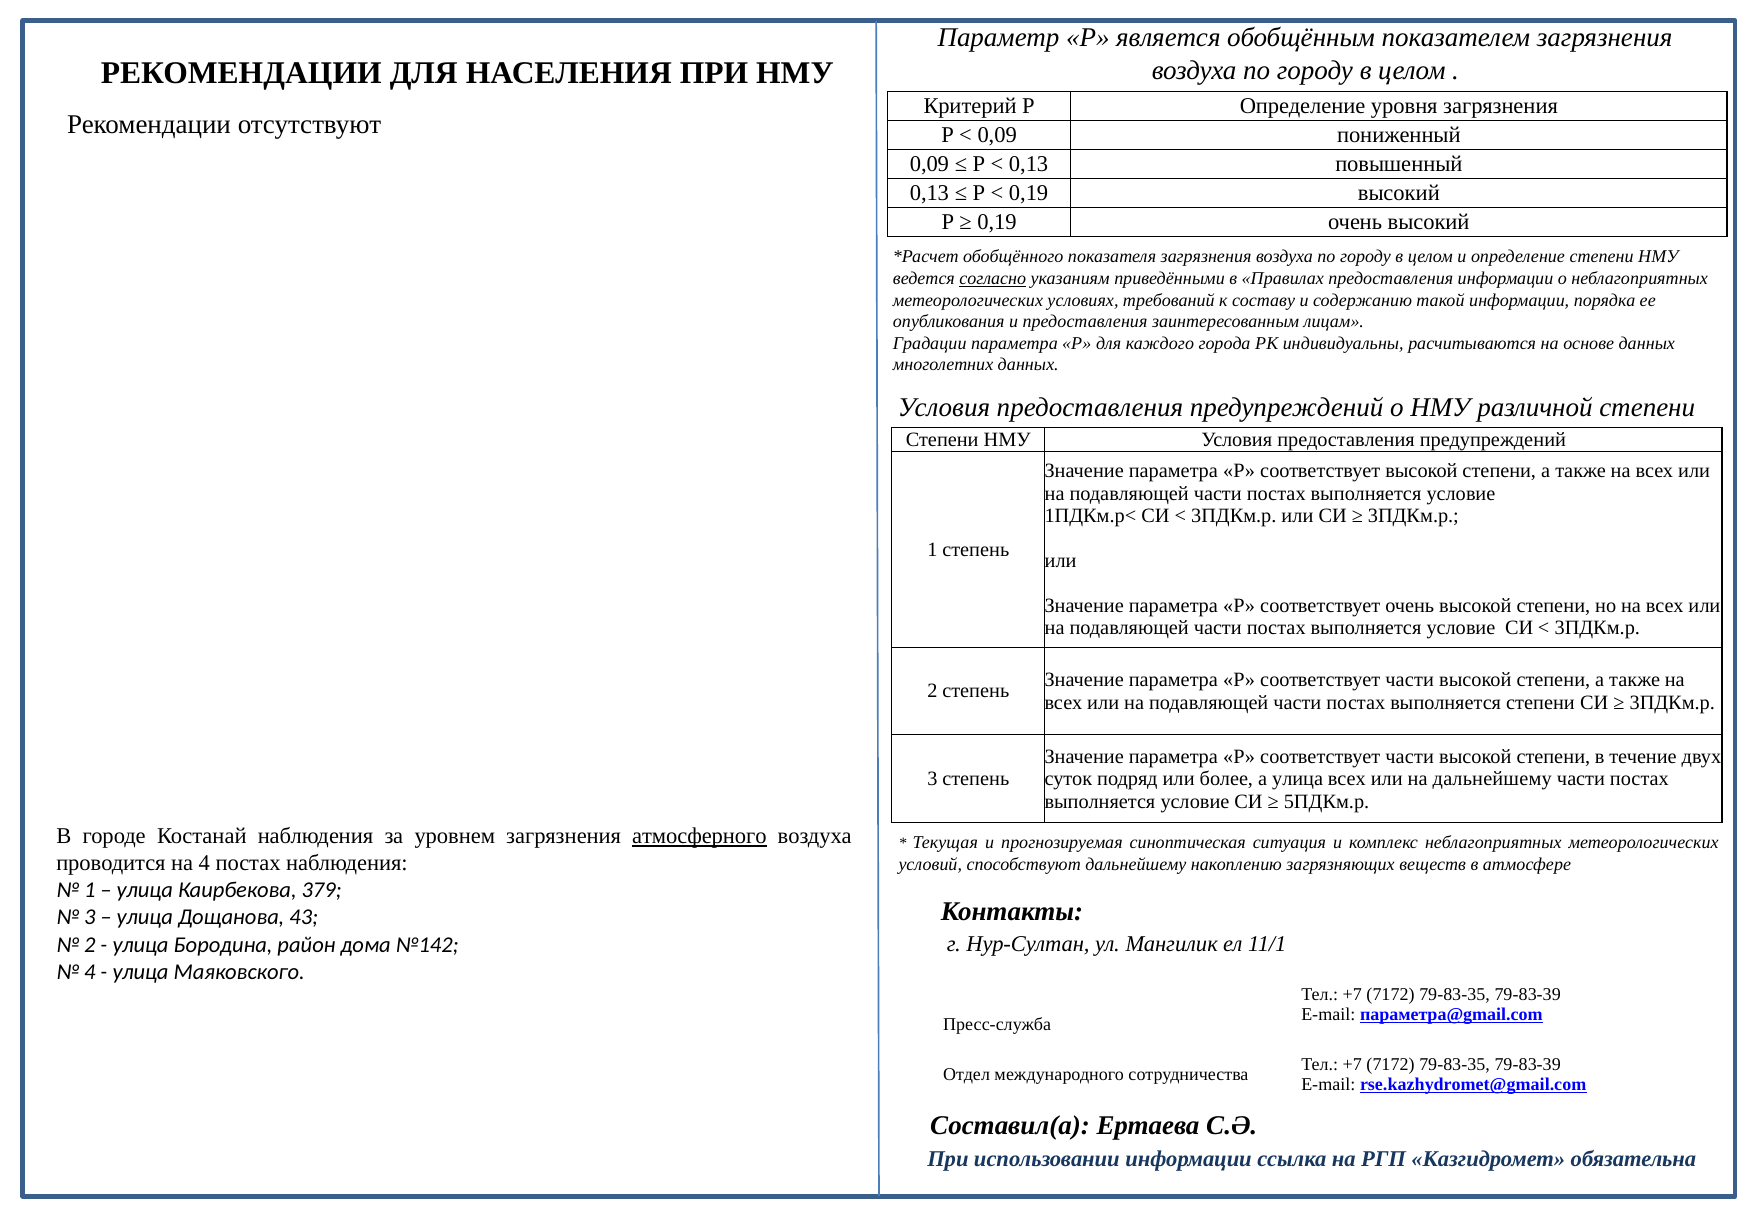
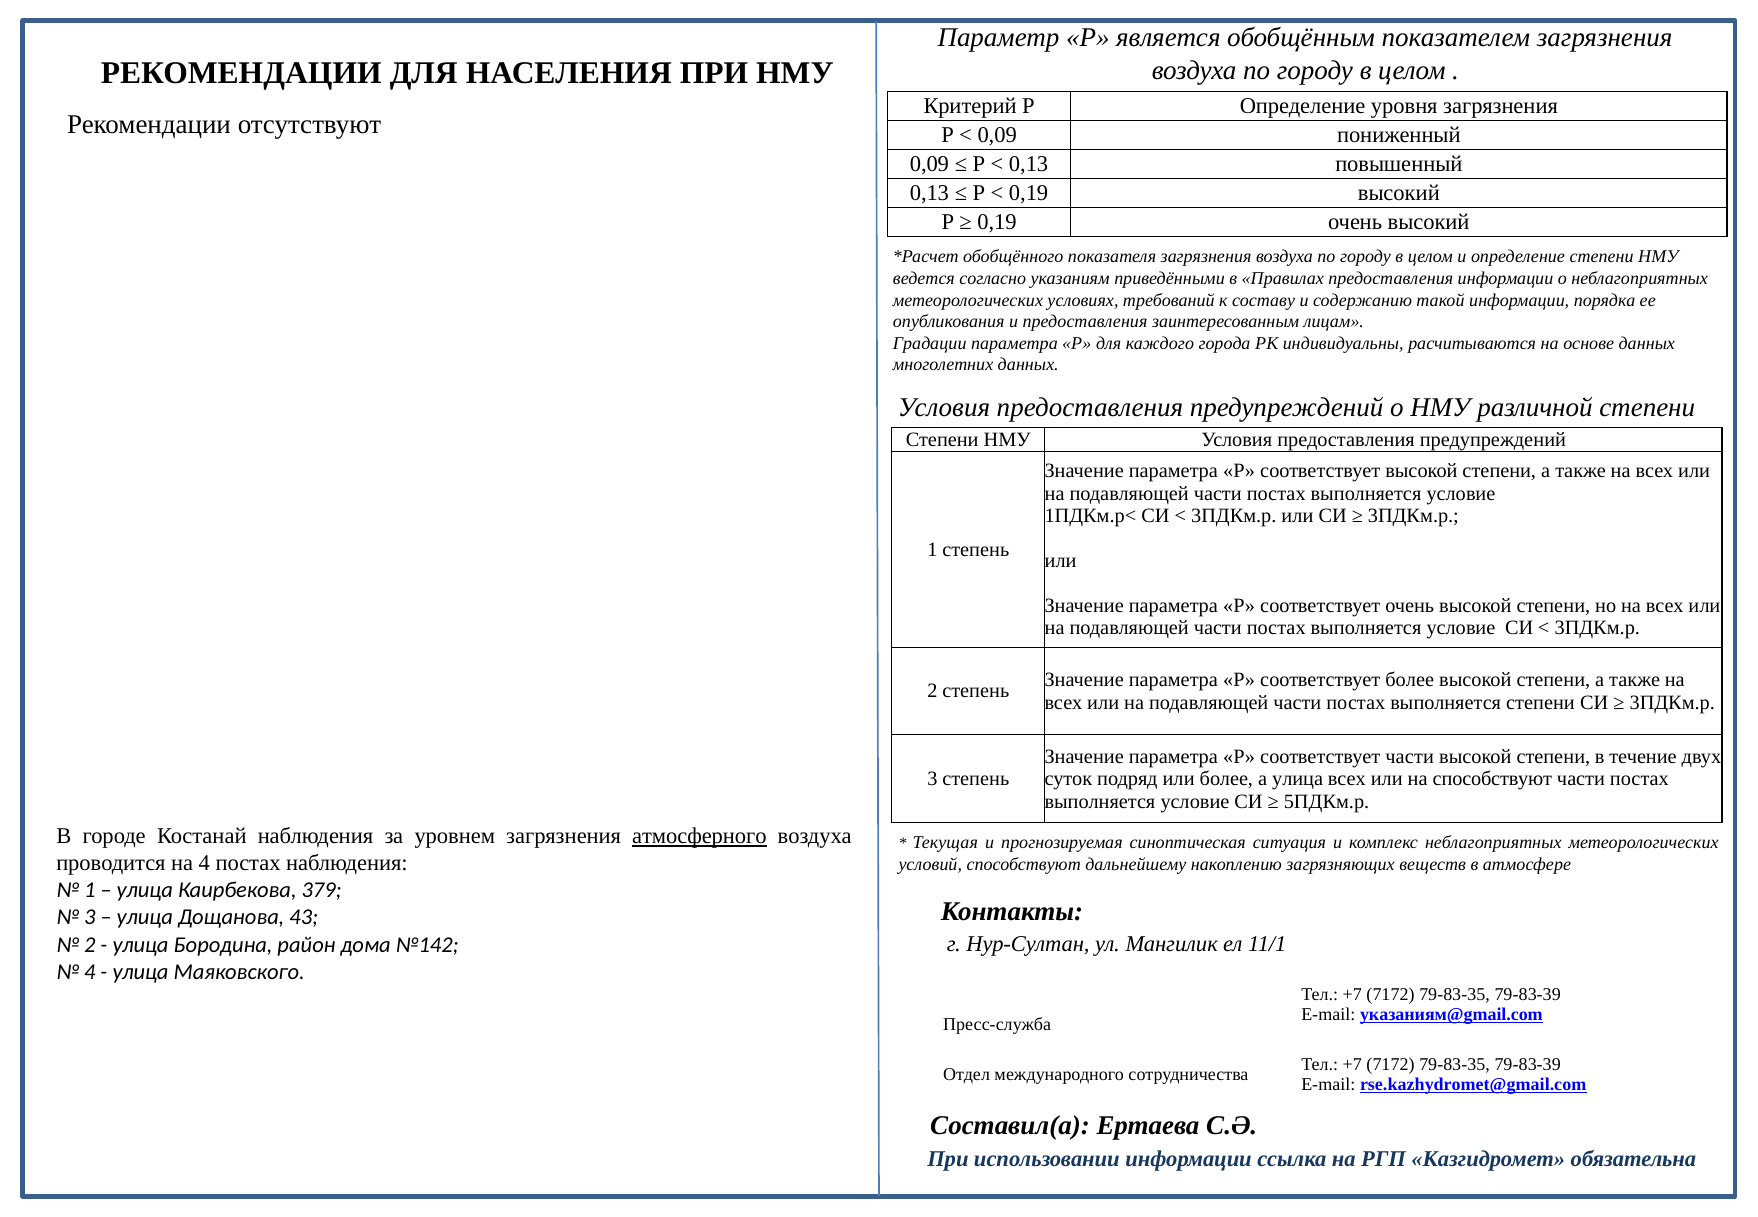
согласно underline: present -> none
части at (1410, 680): части -> более
на дальнейшему: дальнейшему -> способствуют
параметра@gmail.com: параметра@gmail.com -> указаниям@gmail.com
